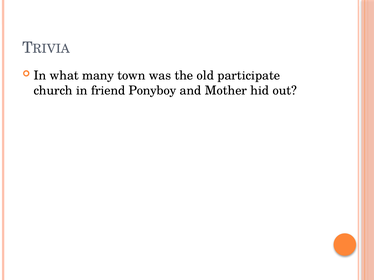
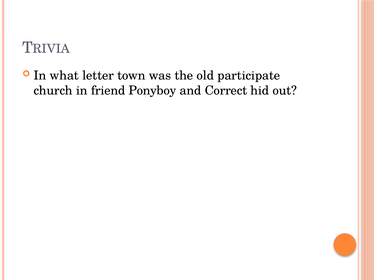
many: many -> letter
Mother: Mother -> Correct
